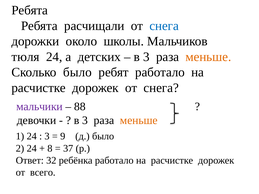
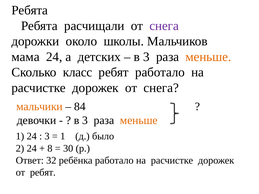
снега at (164, 26) colour: blue -> purple
тюля: тюля -> мама
Сколько было: было -> класс
мальчики colour: purple -> orange
88: 88 -> 84
9 at (63, 136): 9 -> 1
37: 37 -> 30
от всего: всего -> ребят
